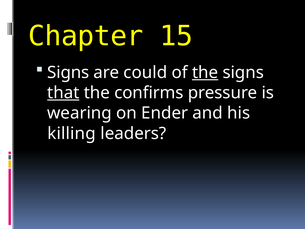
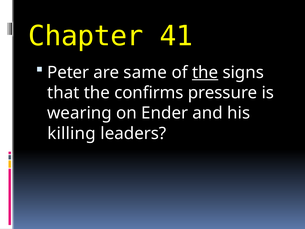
15: 15 -> 41
Signs at (68, 72): Signs -> Peter
could: could -> same
that underline: present -> none
